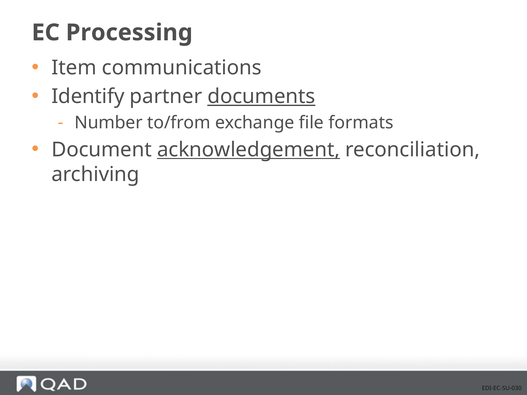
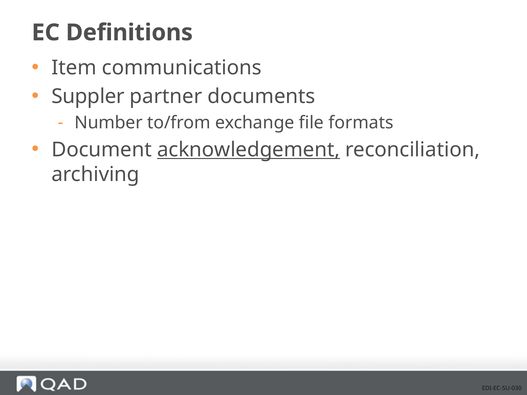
Processing: Processing -> Definitions
Identify: Identify -> Suppler
documents underline: present -> none
